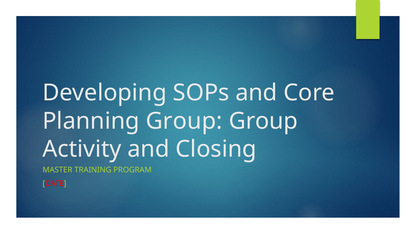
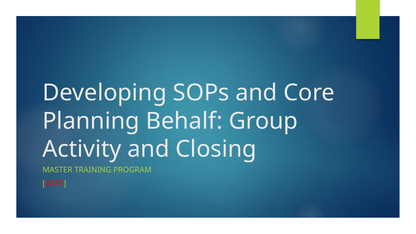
Planning Group: Group -> Behalf
